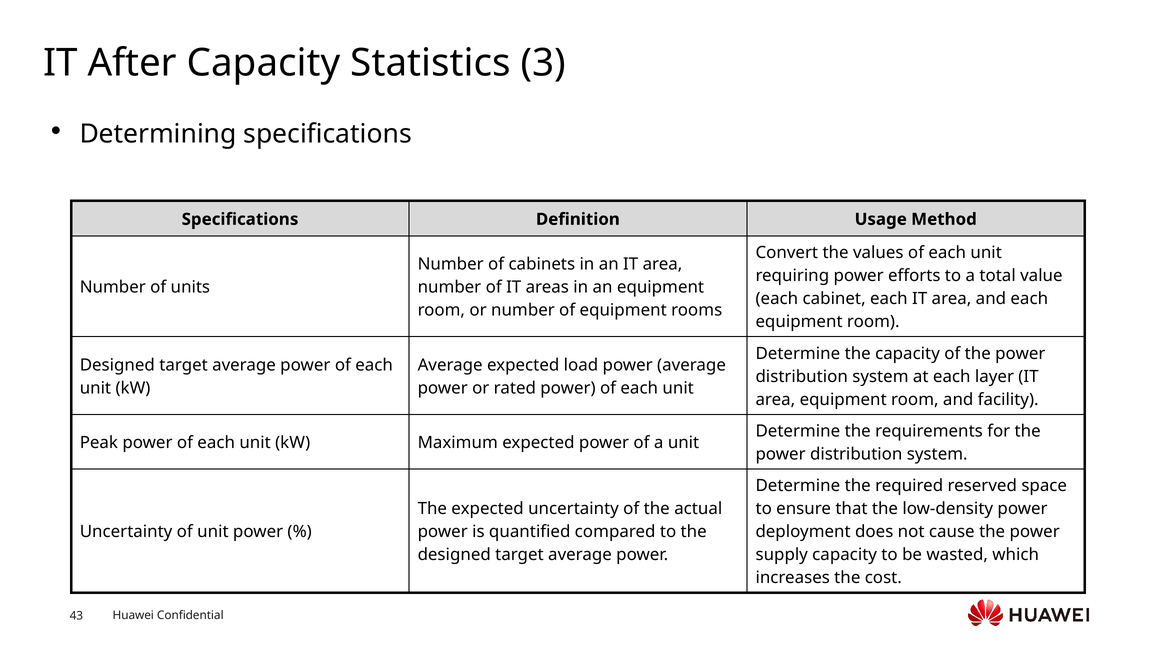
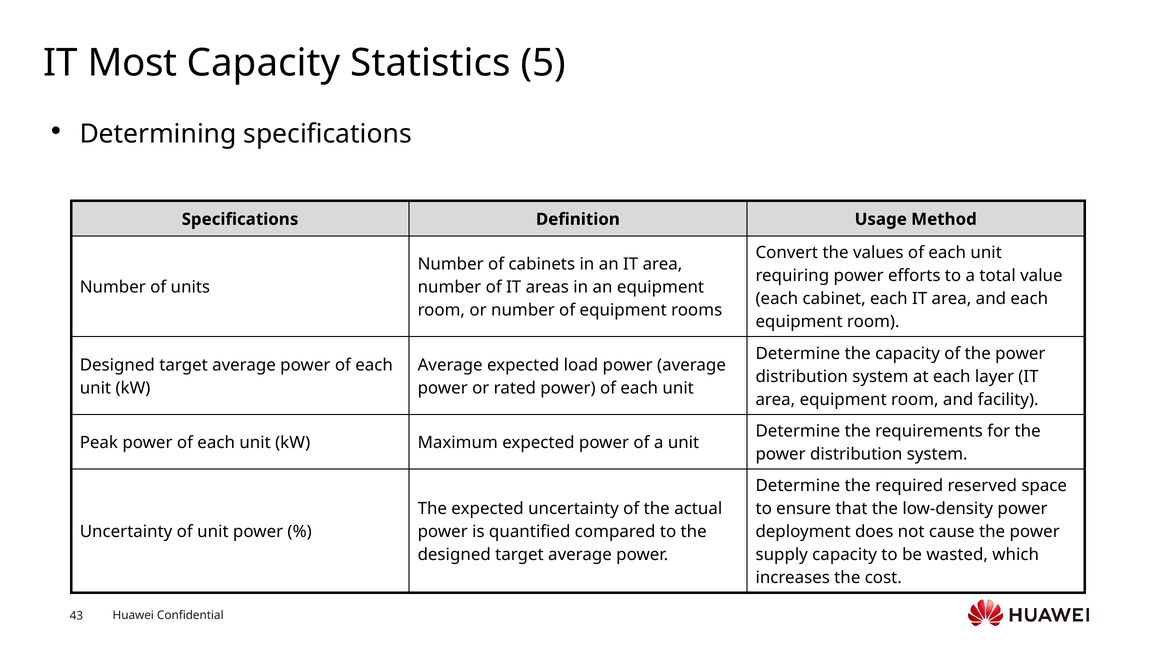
After: After -> Most
3: 3 -> 5
